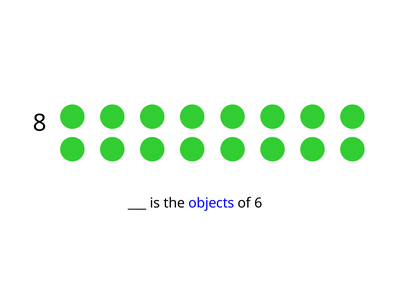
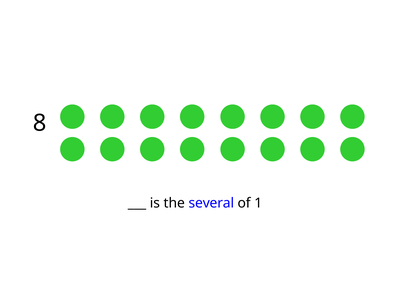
objects: objects -> several
6: 6 -> 1
